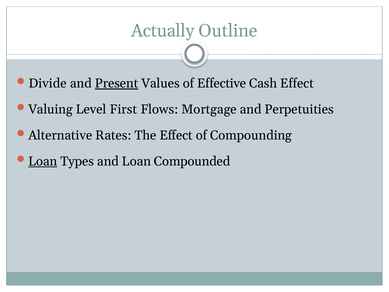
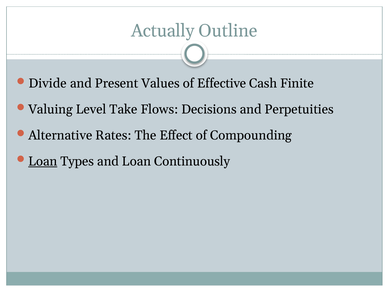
Present underline: present -> none
Cash Effect: Effect -> Finite
First: First -> Take
Mortgage: Mortgage -> Decisions
Compounded: Compounded -> Continuously
